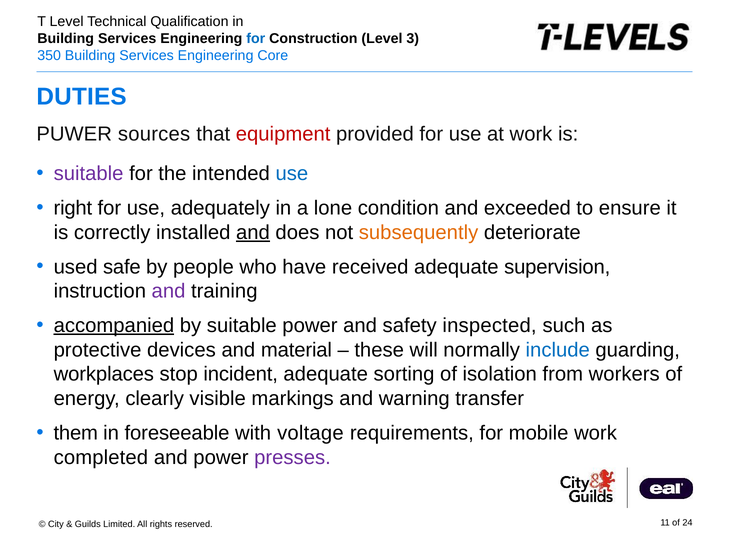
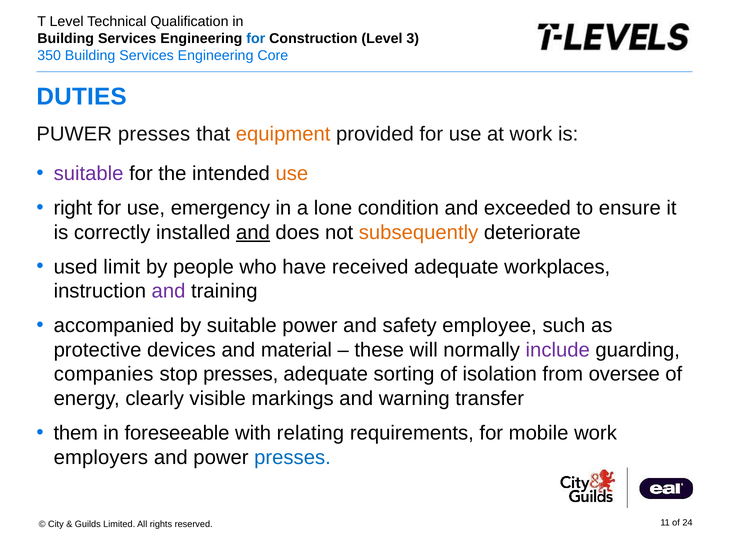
PUWER sources: sources -> presses
equipment colour: red -> orange
use at (292, 174) colour: blue -> orange
adequately: adequately -> emergency
safe: safe -> limit
supervision: supervision -> workplaces
accompanied underline: present -> none
inspected: inspected -> employee
include colour: blue -> purple
workplaces: workplaces -> companies
stop incident: incident -> presses
workers: workers -> oversee
voltage: voltage -> relating
completed: completed -> employers
presses at (292, 457) colour: purple -> blue
